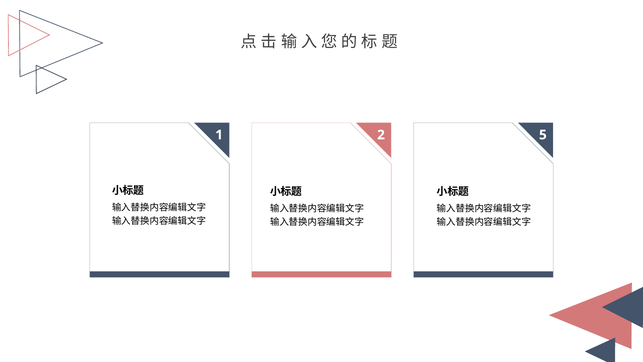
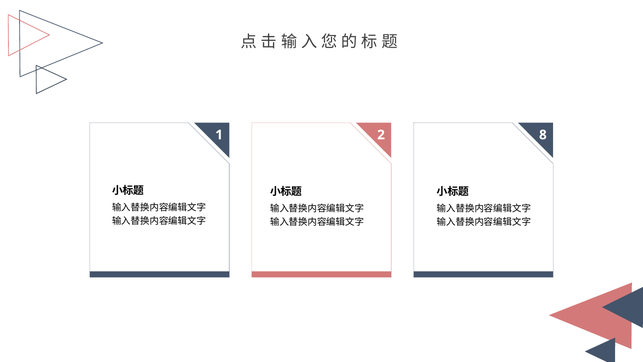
5: 5 -> 8
